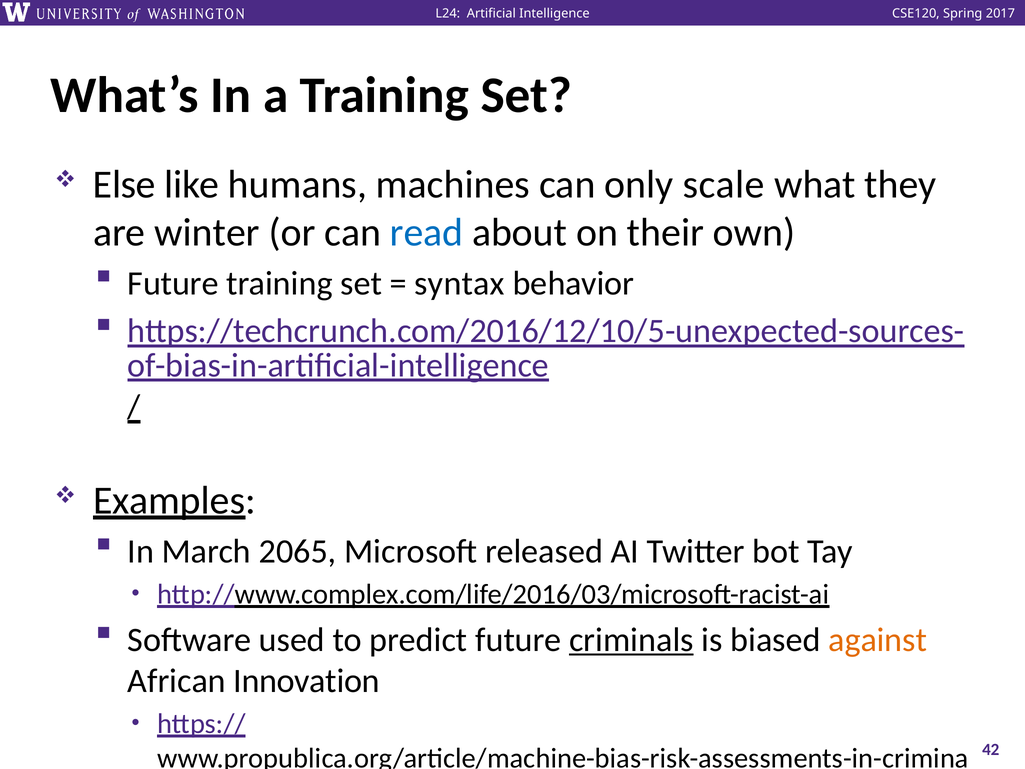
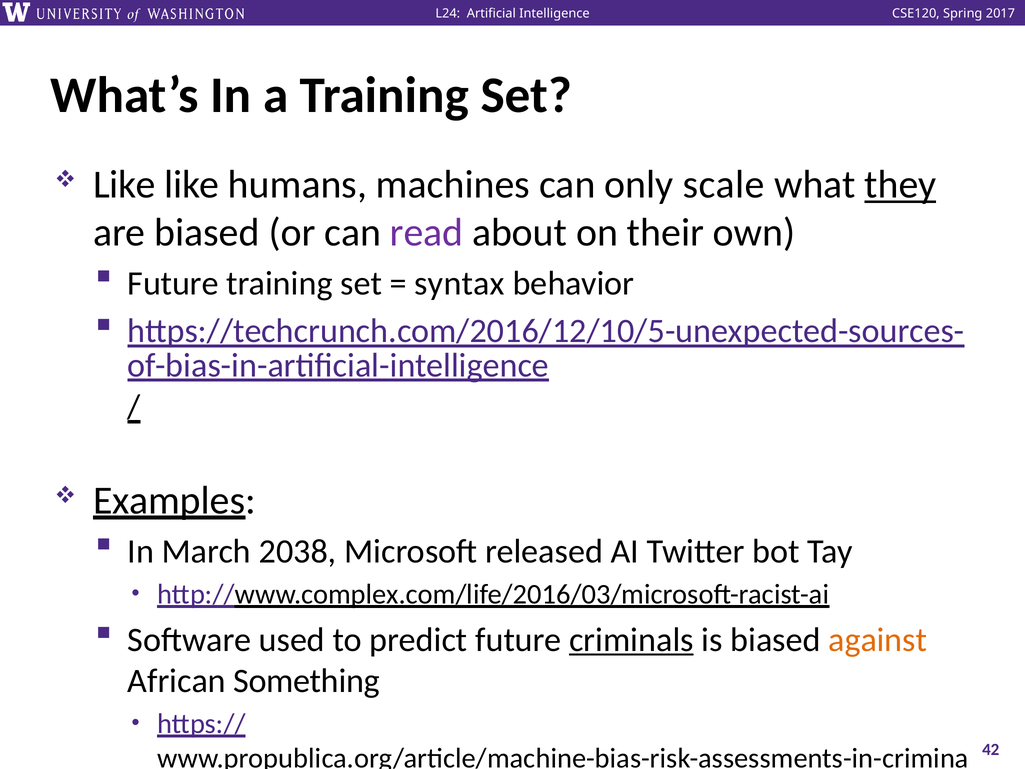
Else at (124, 185): Else -> Like
they underline: none -> present
are winter: winter -> biased
read colour: blue -> purple
2065: 2065 -> 2038
Innovation: Innovation -> Something
